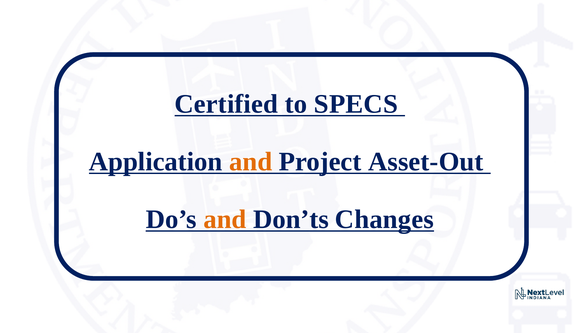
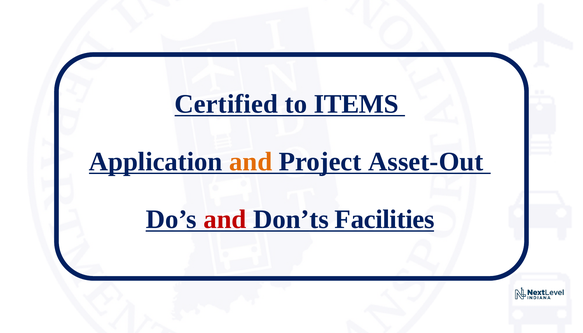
SPECS: SPECS -> ITEMS
and at (225, 219) colour: orange -> red
Changes: Changes -> Facilities
